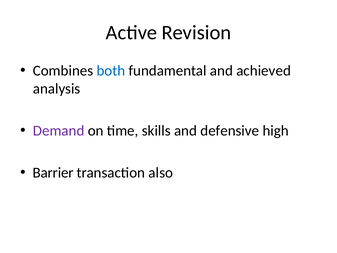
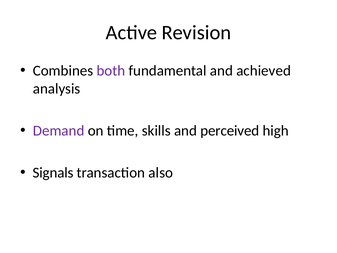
both colour: blue -> purple
defensive: defensive -> perceived
Barrier: Barrier -> Signals
